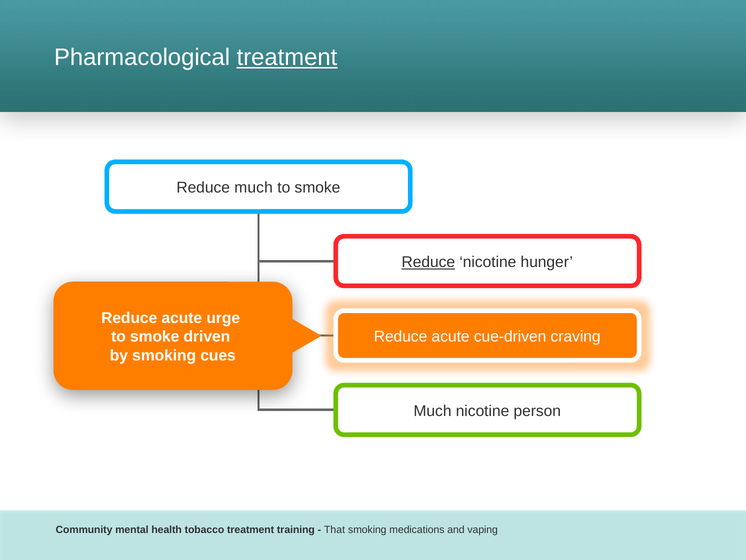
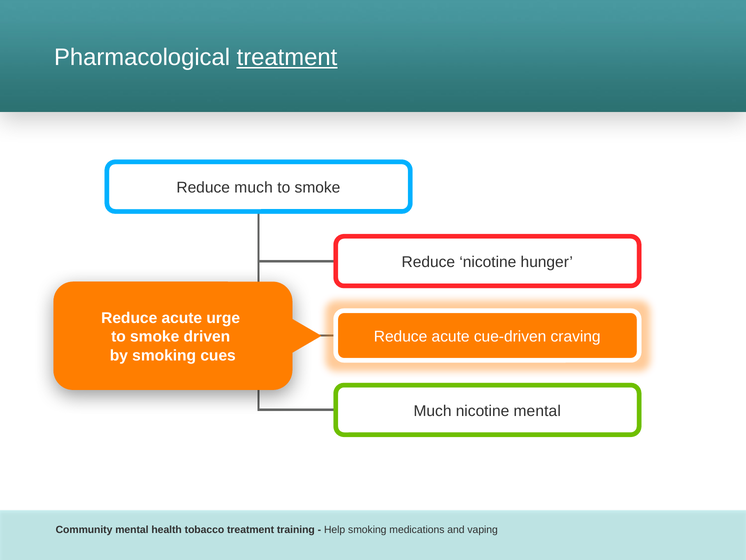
Reduce at (428, 262) underline: present -> none
nicotine person: person -> mental
That: That -> Help
